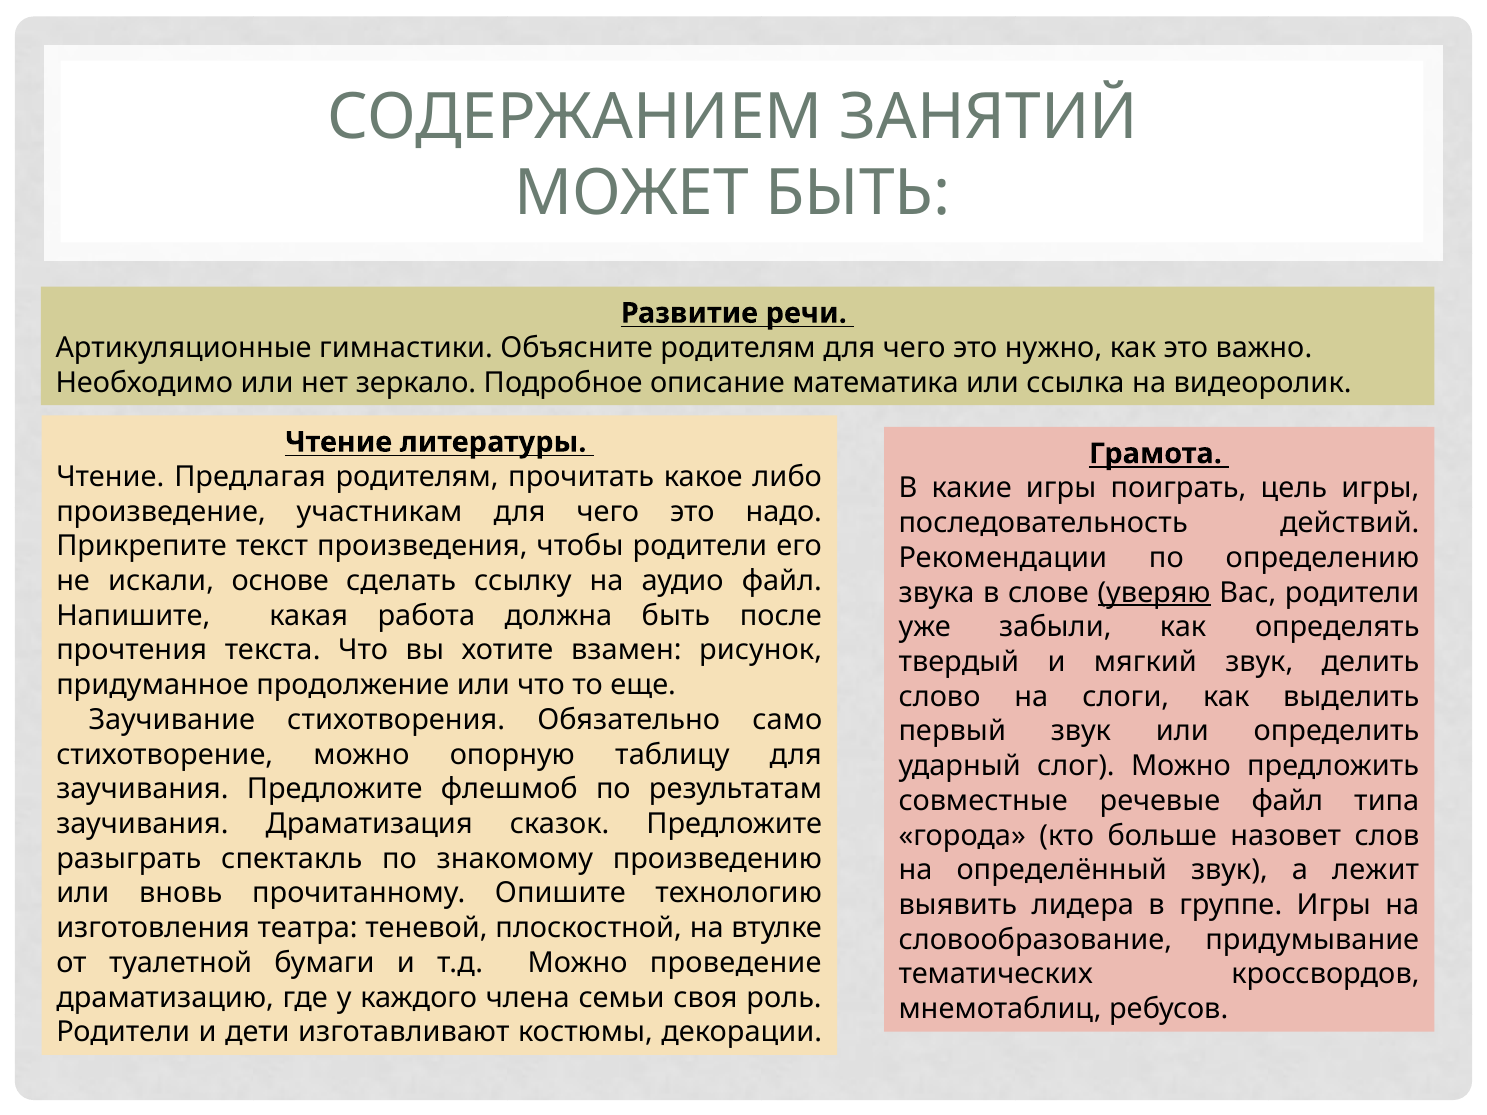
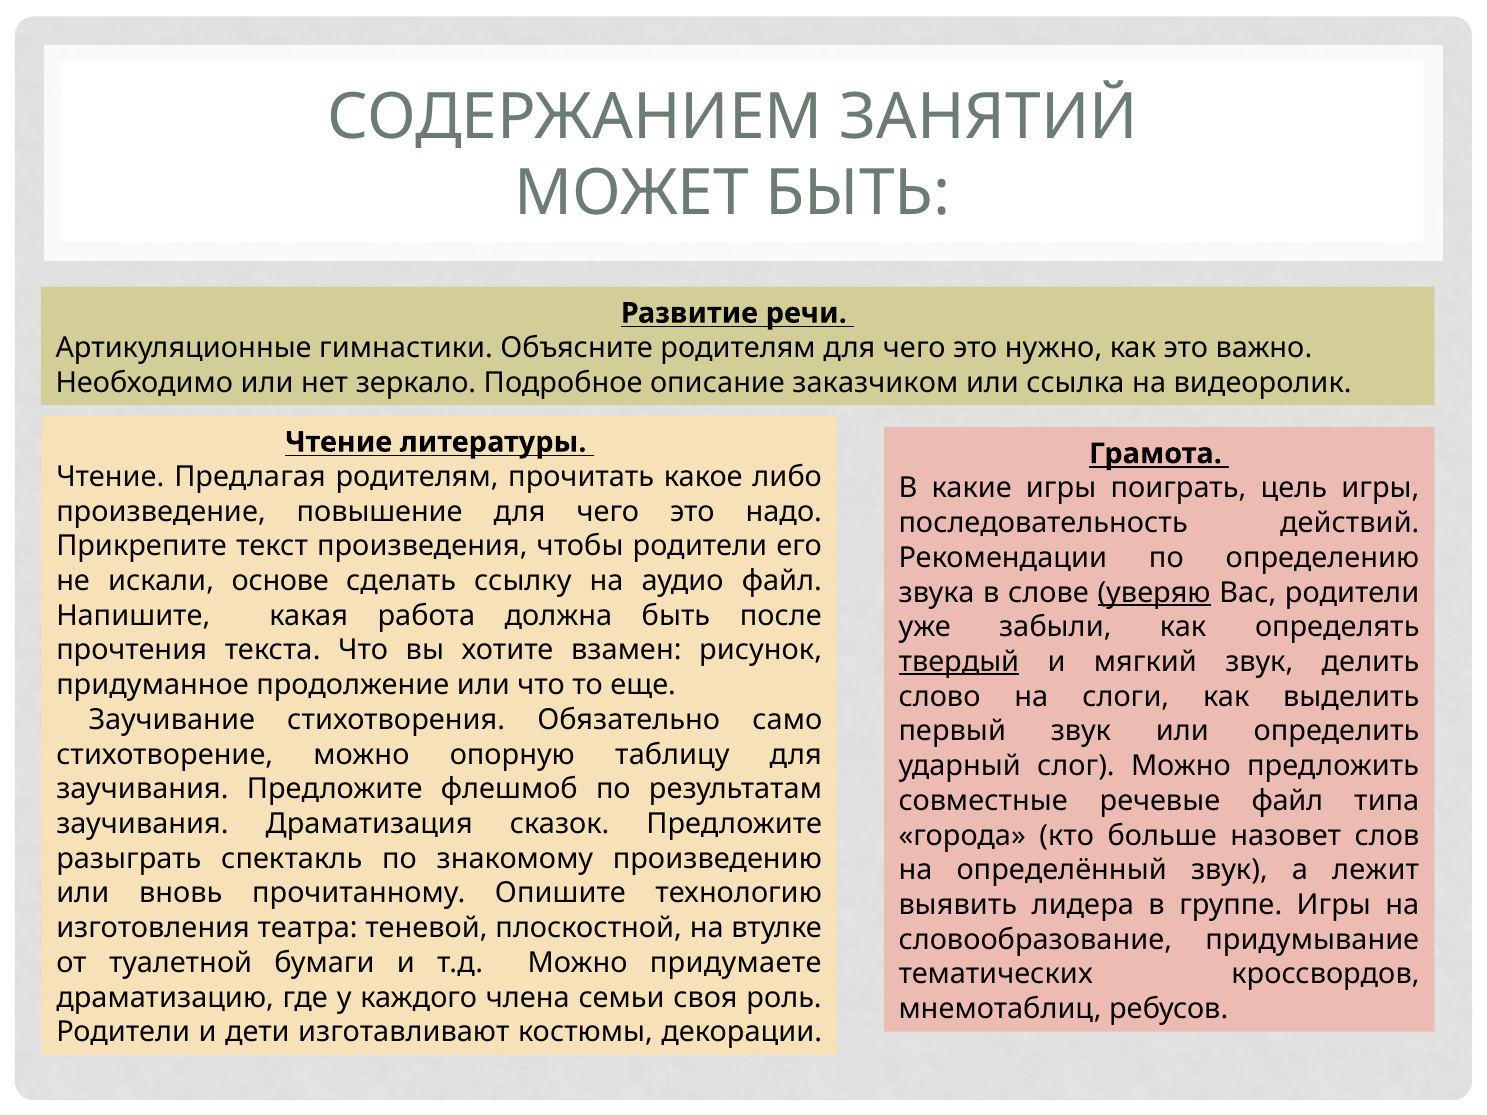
математика: математика -> заказчиком
участникам: участникам -> повышение
твердый underline: none -> present
проведение: проведение -> придумаете
